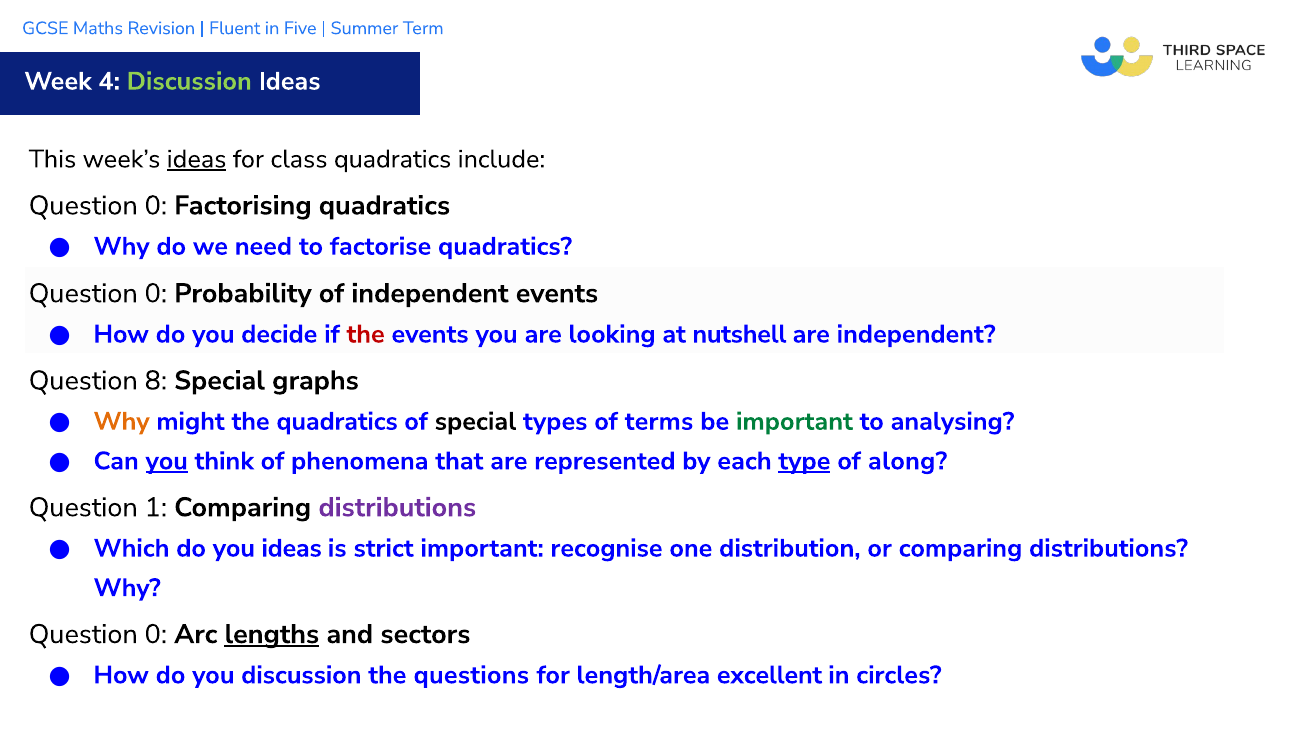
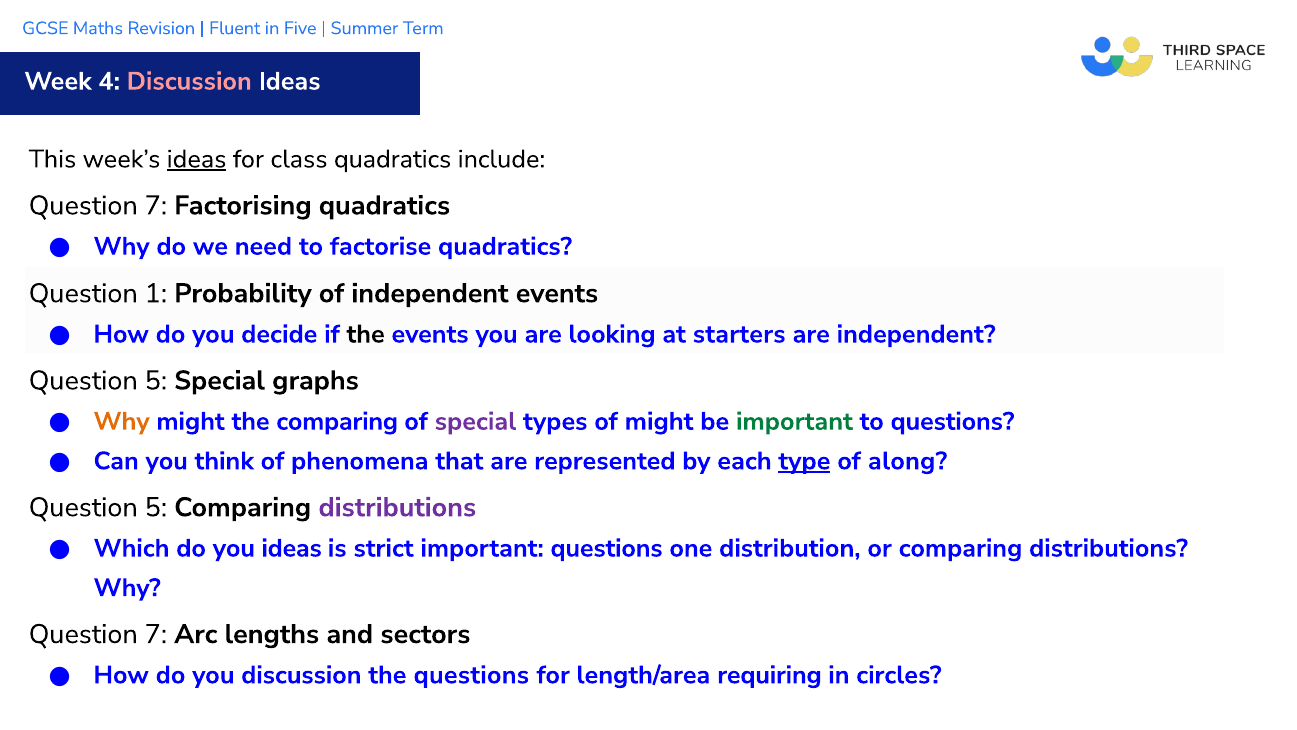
Discussion at (189, 81) colour: light green -> pink
0 at (156, 205): 0 -> 7
0 at (156, 293): 0 -> 1
the at (366, 334) colour: red -> black
nutshell: nutshell -> starters
8 at (156, 380): 8 -> 5
the quadratics: quadratics -> comparing
special at (475, 421) colour: black -> purple
of terms: terms -> might
to analysing: analysing -> questions
you at (167, 461) underline: present -> none
1 at (156, 507): 1 -> 5
important recognise: recognise -> questions
0 at (156, 634): 0 -> 7
lengths underline: present -> none
excellent: excellent -> requiring
